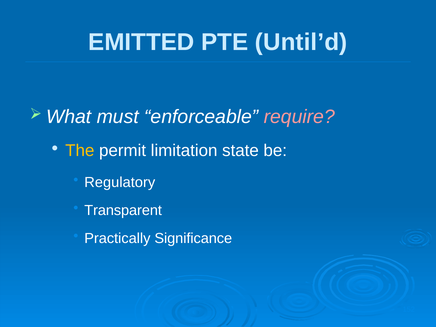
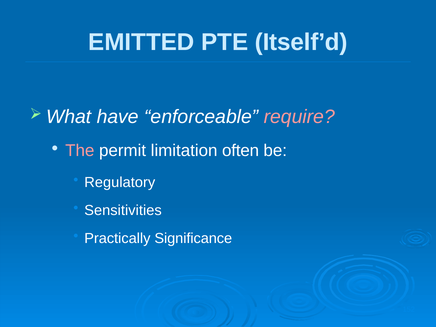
Until’d: Until’d -> Itself’d
must: must -> have
The colour: yellow -> pink
state: state -> often
Transparent: Transparent -> Sensitivities
